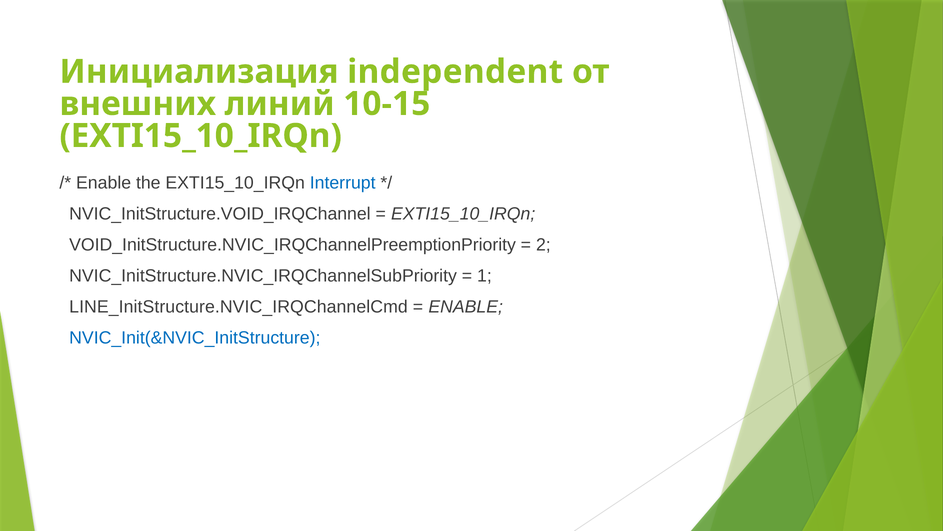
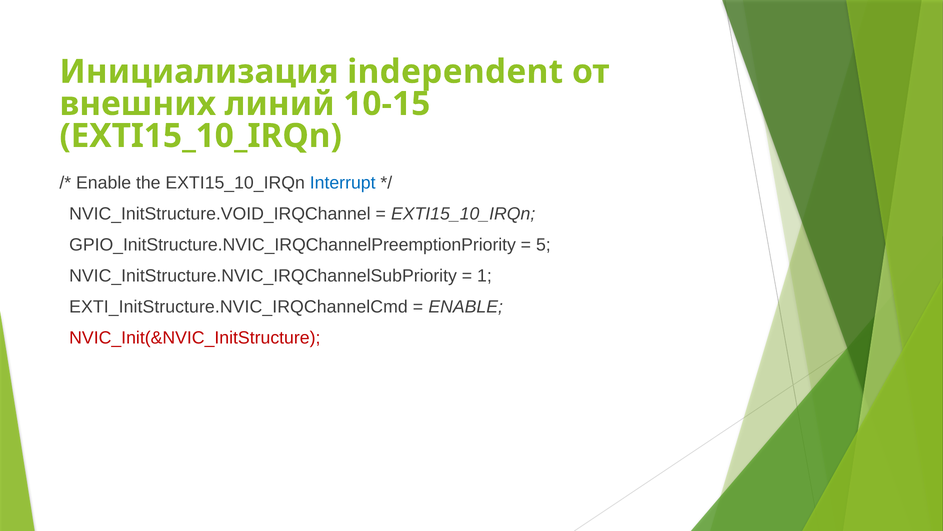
VOID_InitStructure.NVIC_IRQChannelPreemptionPriority: VOID_InitStructure.NVIC_IRQChannelPreemptionPriority -> GPIO_InitStructure.NVIC_IRQChannelPreemptionPriority
2: 2 -> 5
LINE_InitStructure.NVIC_IRQChannelCmd: LINE_InitStructure.NVIC_IRQChannelCmd -> EXTI_InitStructure.NVIC_IRQChannelCmd
NVIC_Init(&NVIC_InitStructure colour: blue -> red
